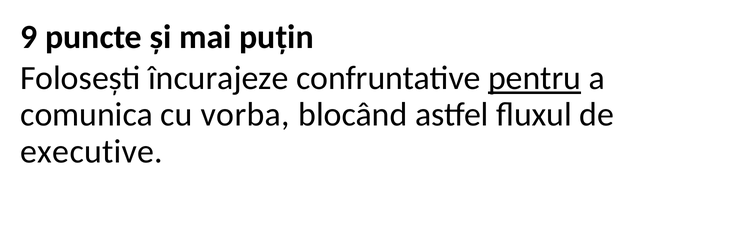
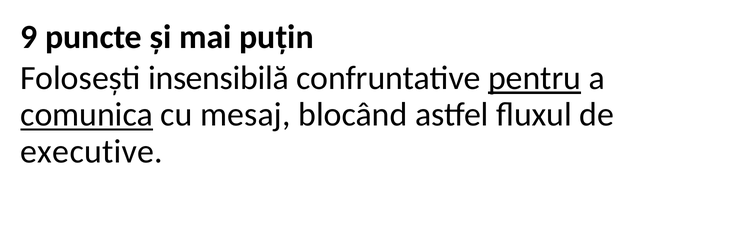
încurajeze: încurajeze -> insensibilă
comunica underline: none -> present
vorba: vorba -> mesaj
